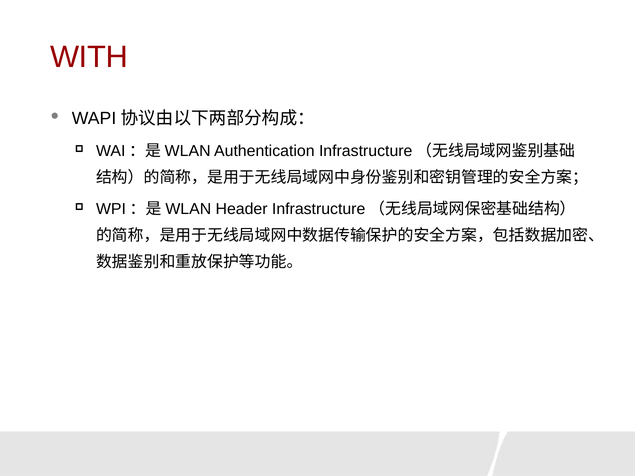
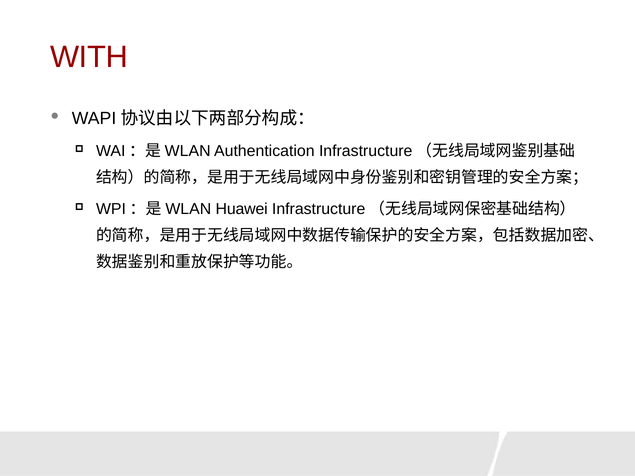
Header: Header -> Huawei
